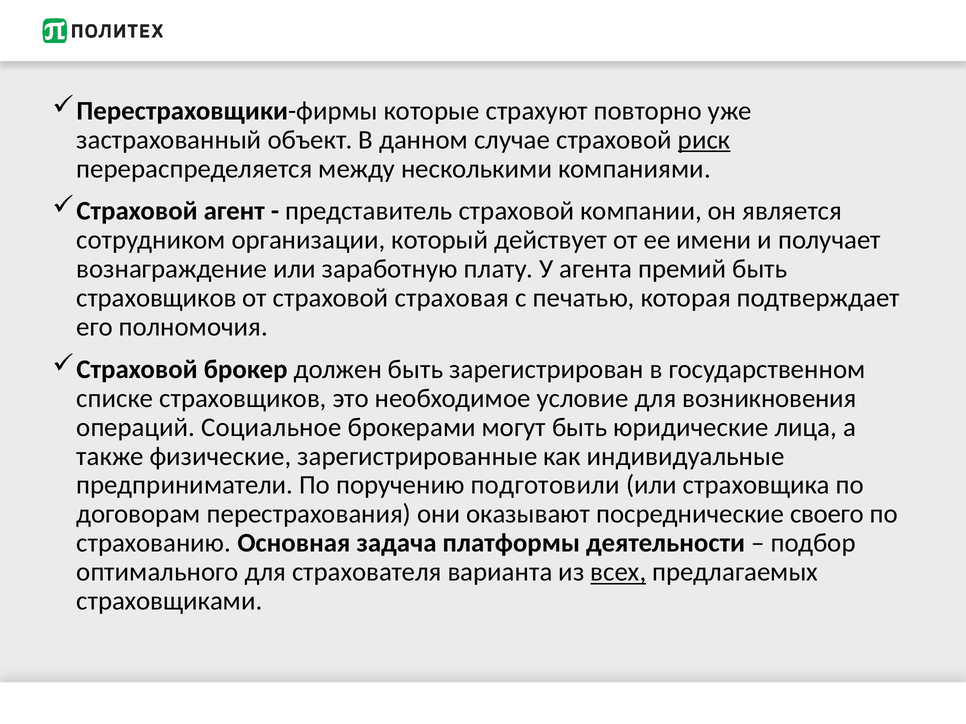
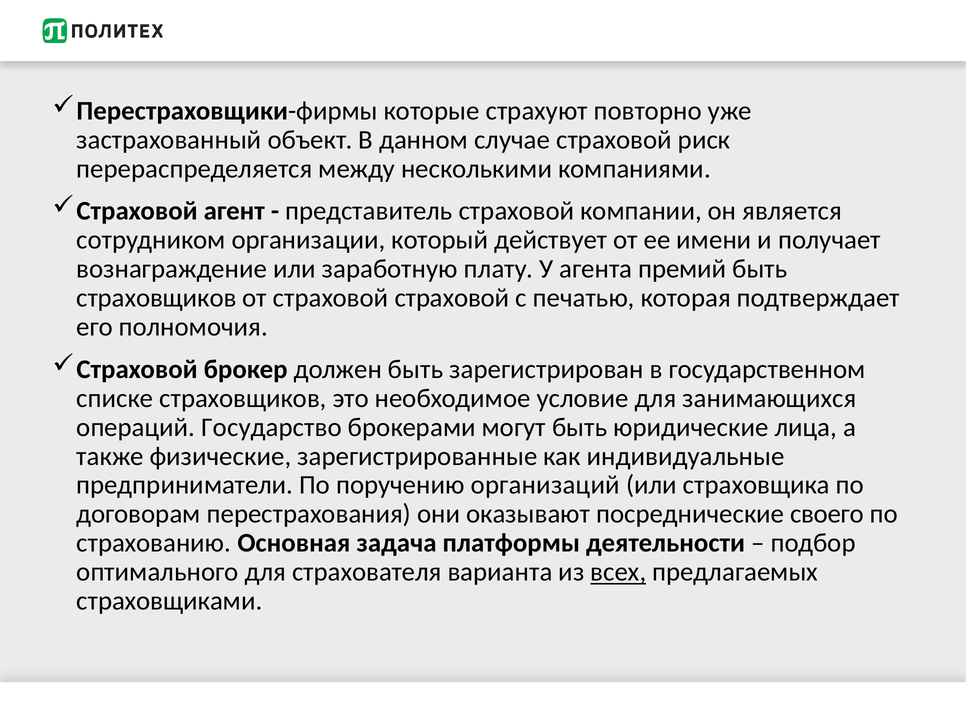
риск underline: present -> none
страховой страховая: страховая -> страховой
возникновения: возникновения -> занимающихся
Социальное: Социальное -> Государство
подготовили: подготовили -> организаций
